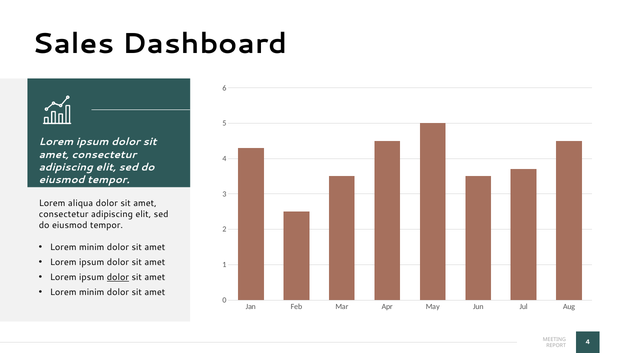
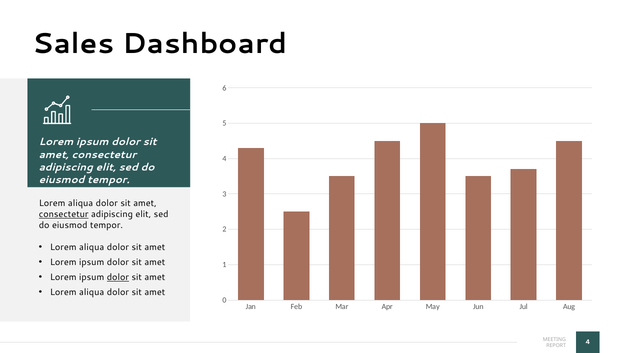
consectetur at (64, 214) underline: none -> present
minim at (92, 247): minim -> aliqua
minim at (92, 292): minim -> aliqua
